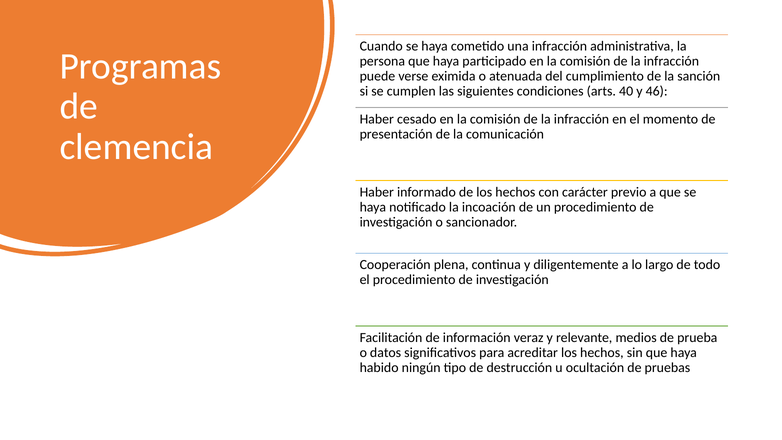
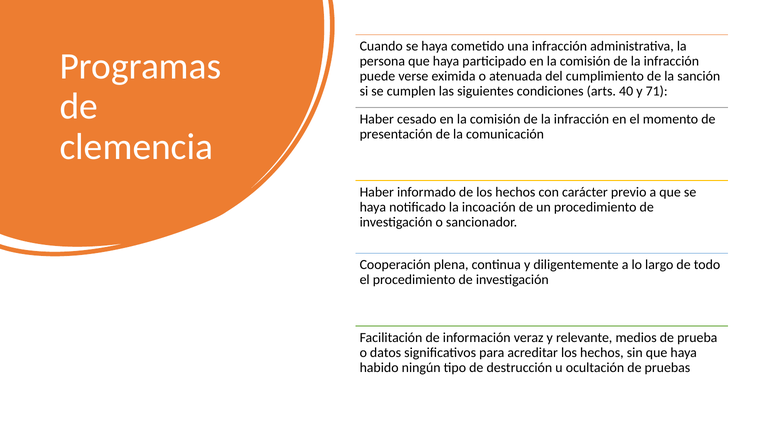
46: 46 -> 71
